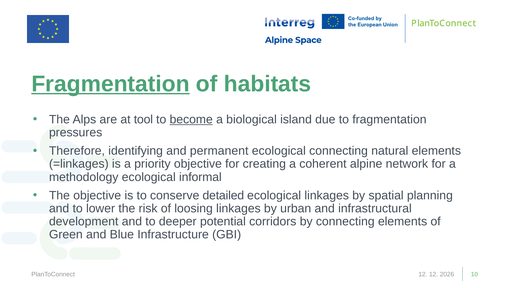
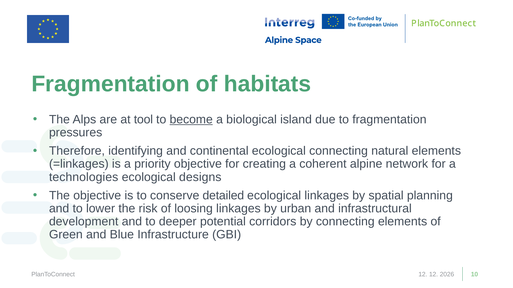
Fragmentation at (111, 84) underline: present -> none
permanent: permanent -> continental
methodology: methodology -> technologies
informal: informal -> designs
